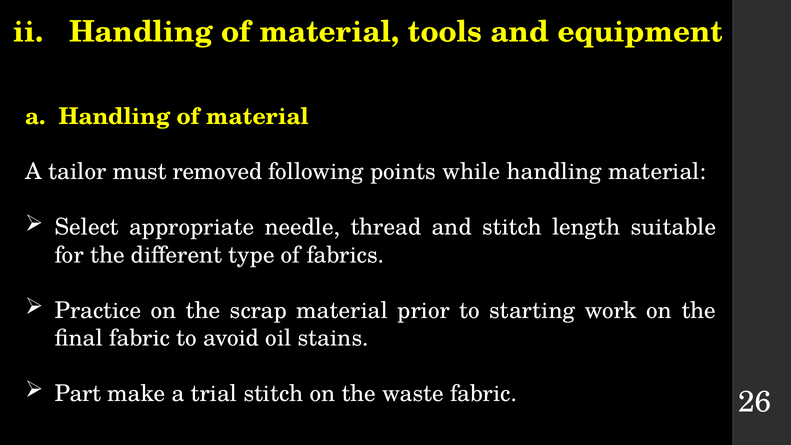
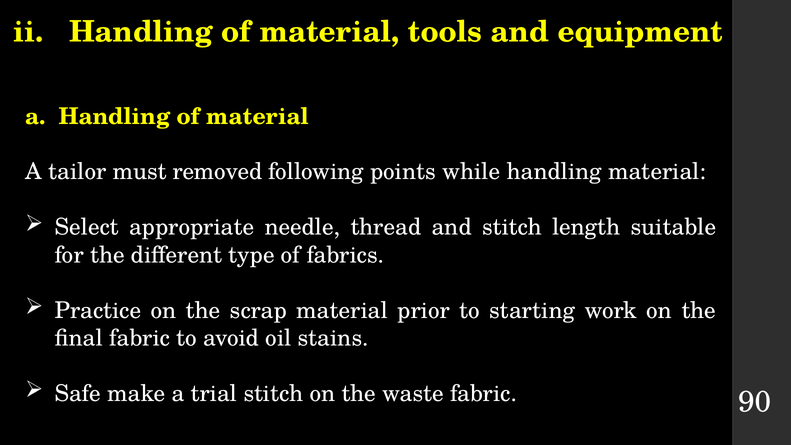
Part: Part -> Safe
26: 26 -> 90
